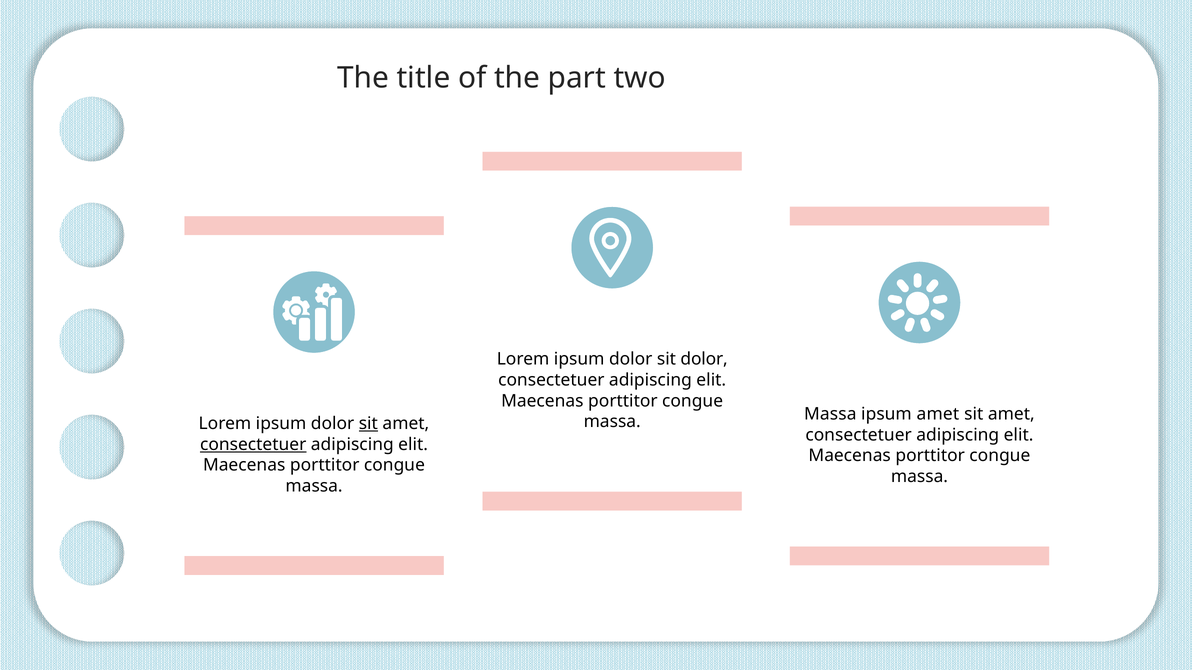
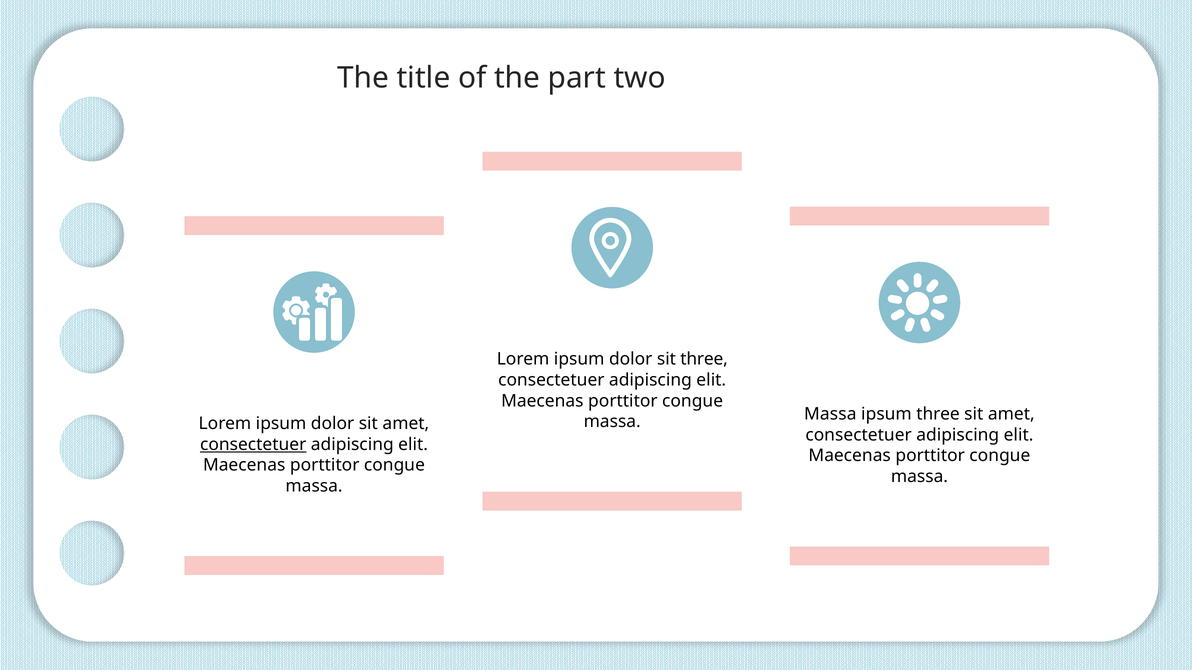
sit dolor: dolor -> three
ipsum amet: amet -> three
sit at (368, 424) underline: present -> none
